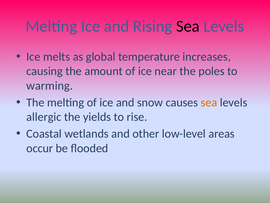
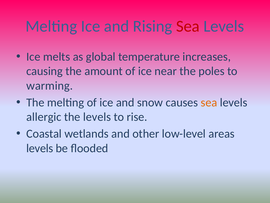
Sea at (188, 26) colour: black -> red
the yields: yields -> levels
occur at (40, 148): occur -> levels
